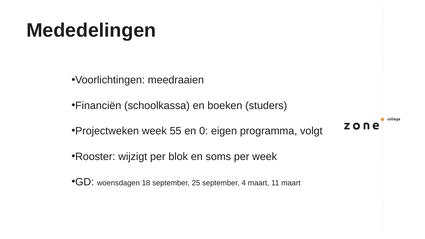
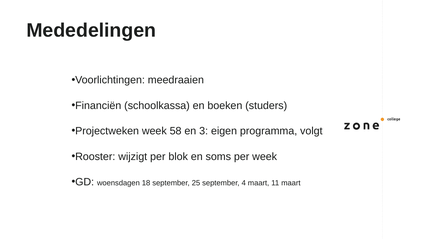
55: 55 -> 58
0: 0 -> 3
